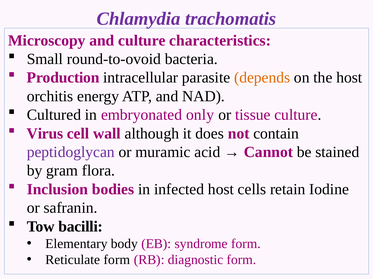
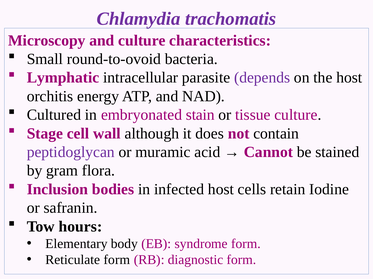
Production: Production -> Lymphatic
depends colour: orange -> purple
only: only -> stain
Virus: Virus -> Stage
bacilli: bacilli -> hours
